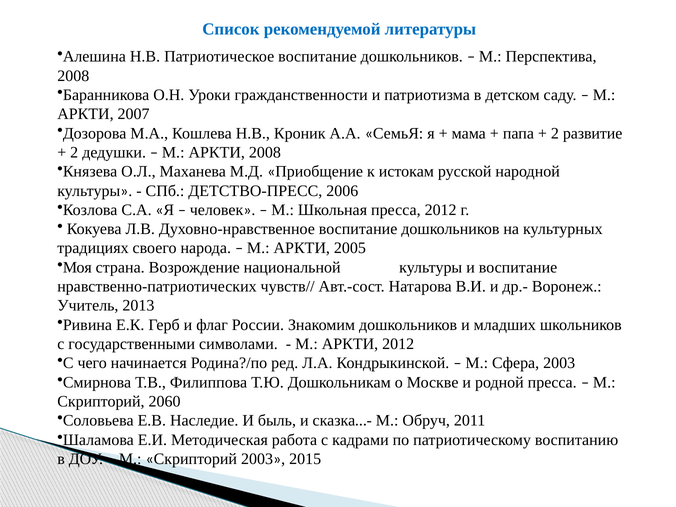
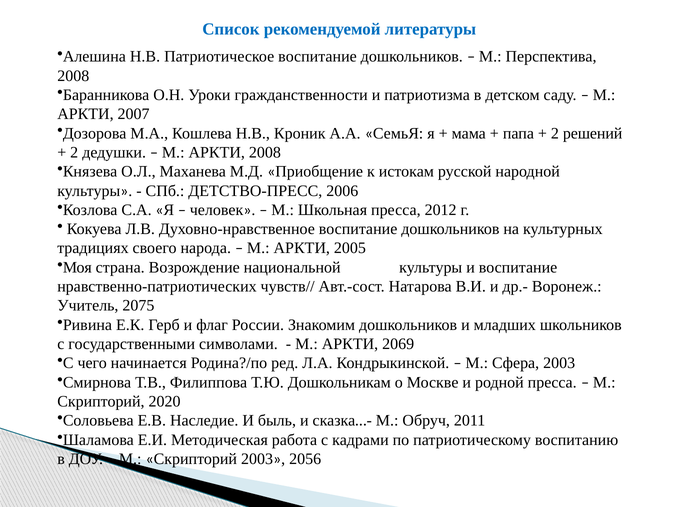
развитие: развитие -> решений
2013: 2013 -> 2075
АРКТИ 2012: 2012 -> 2069
2060: 2060 -> 2020
2015: 2015 -> 2056
